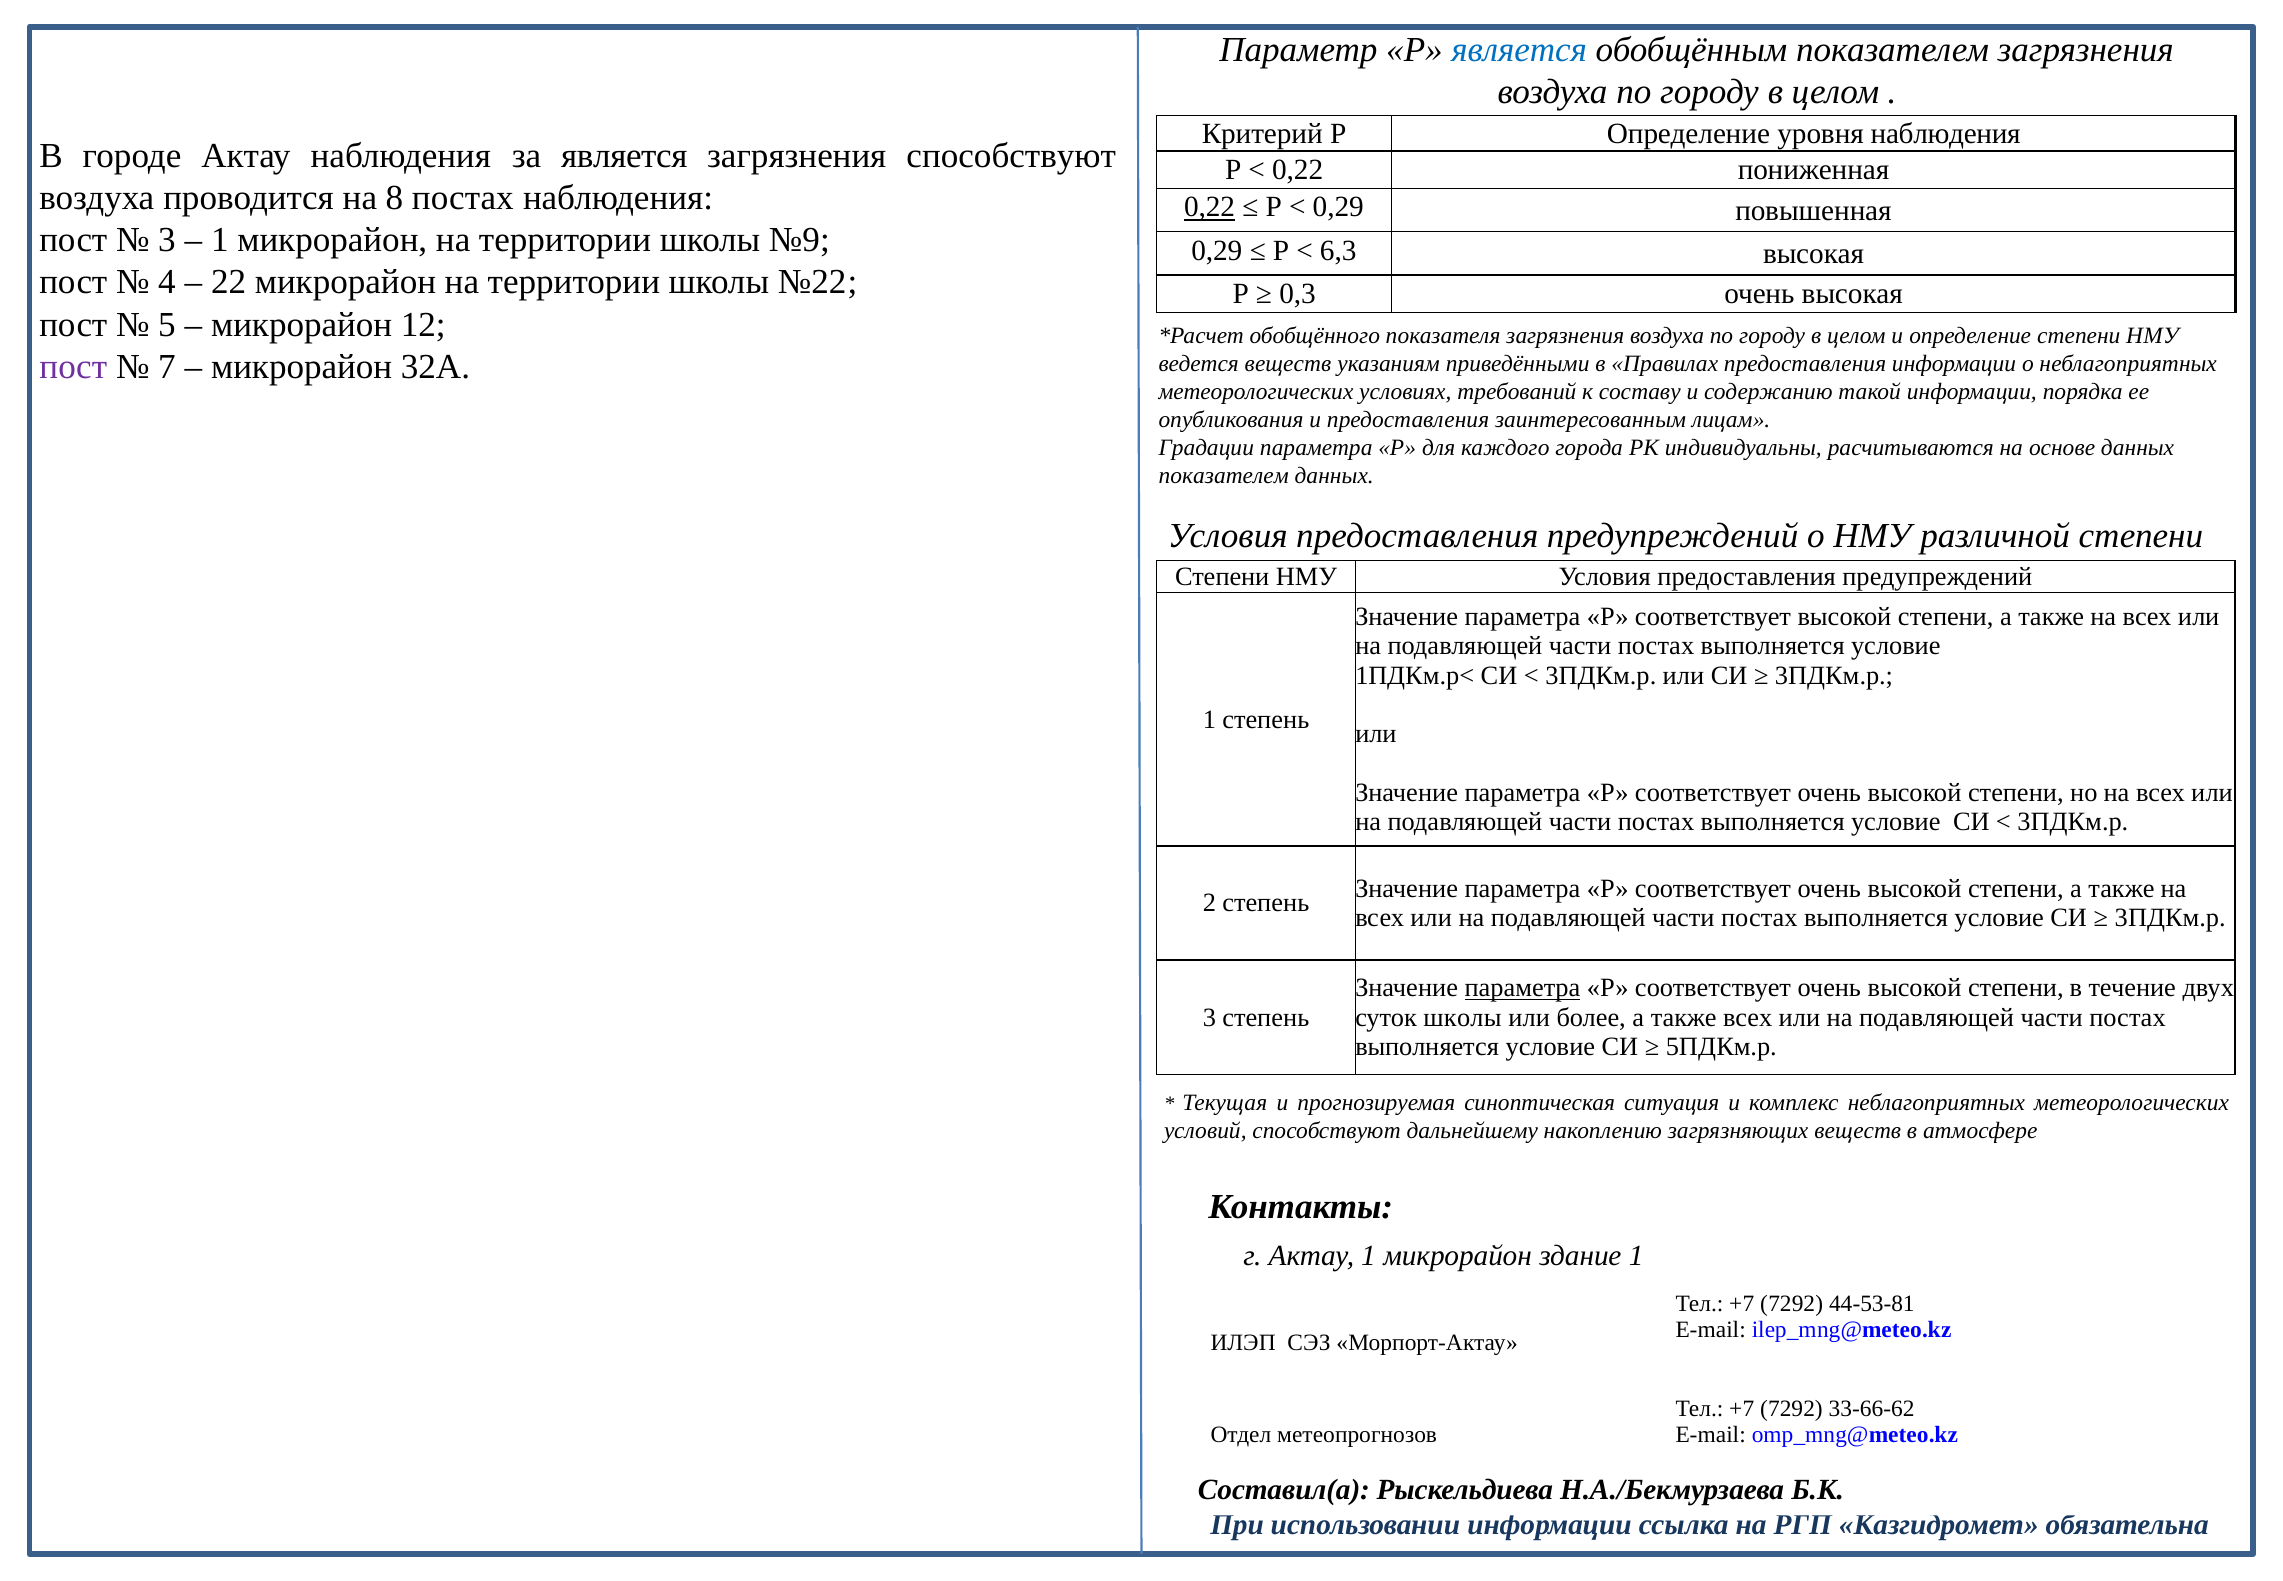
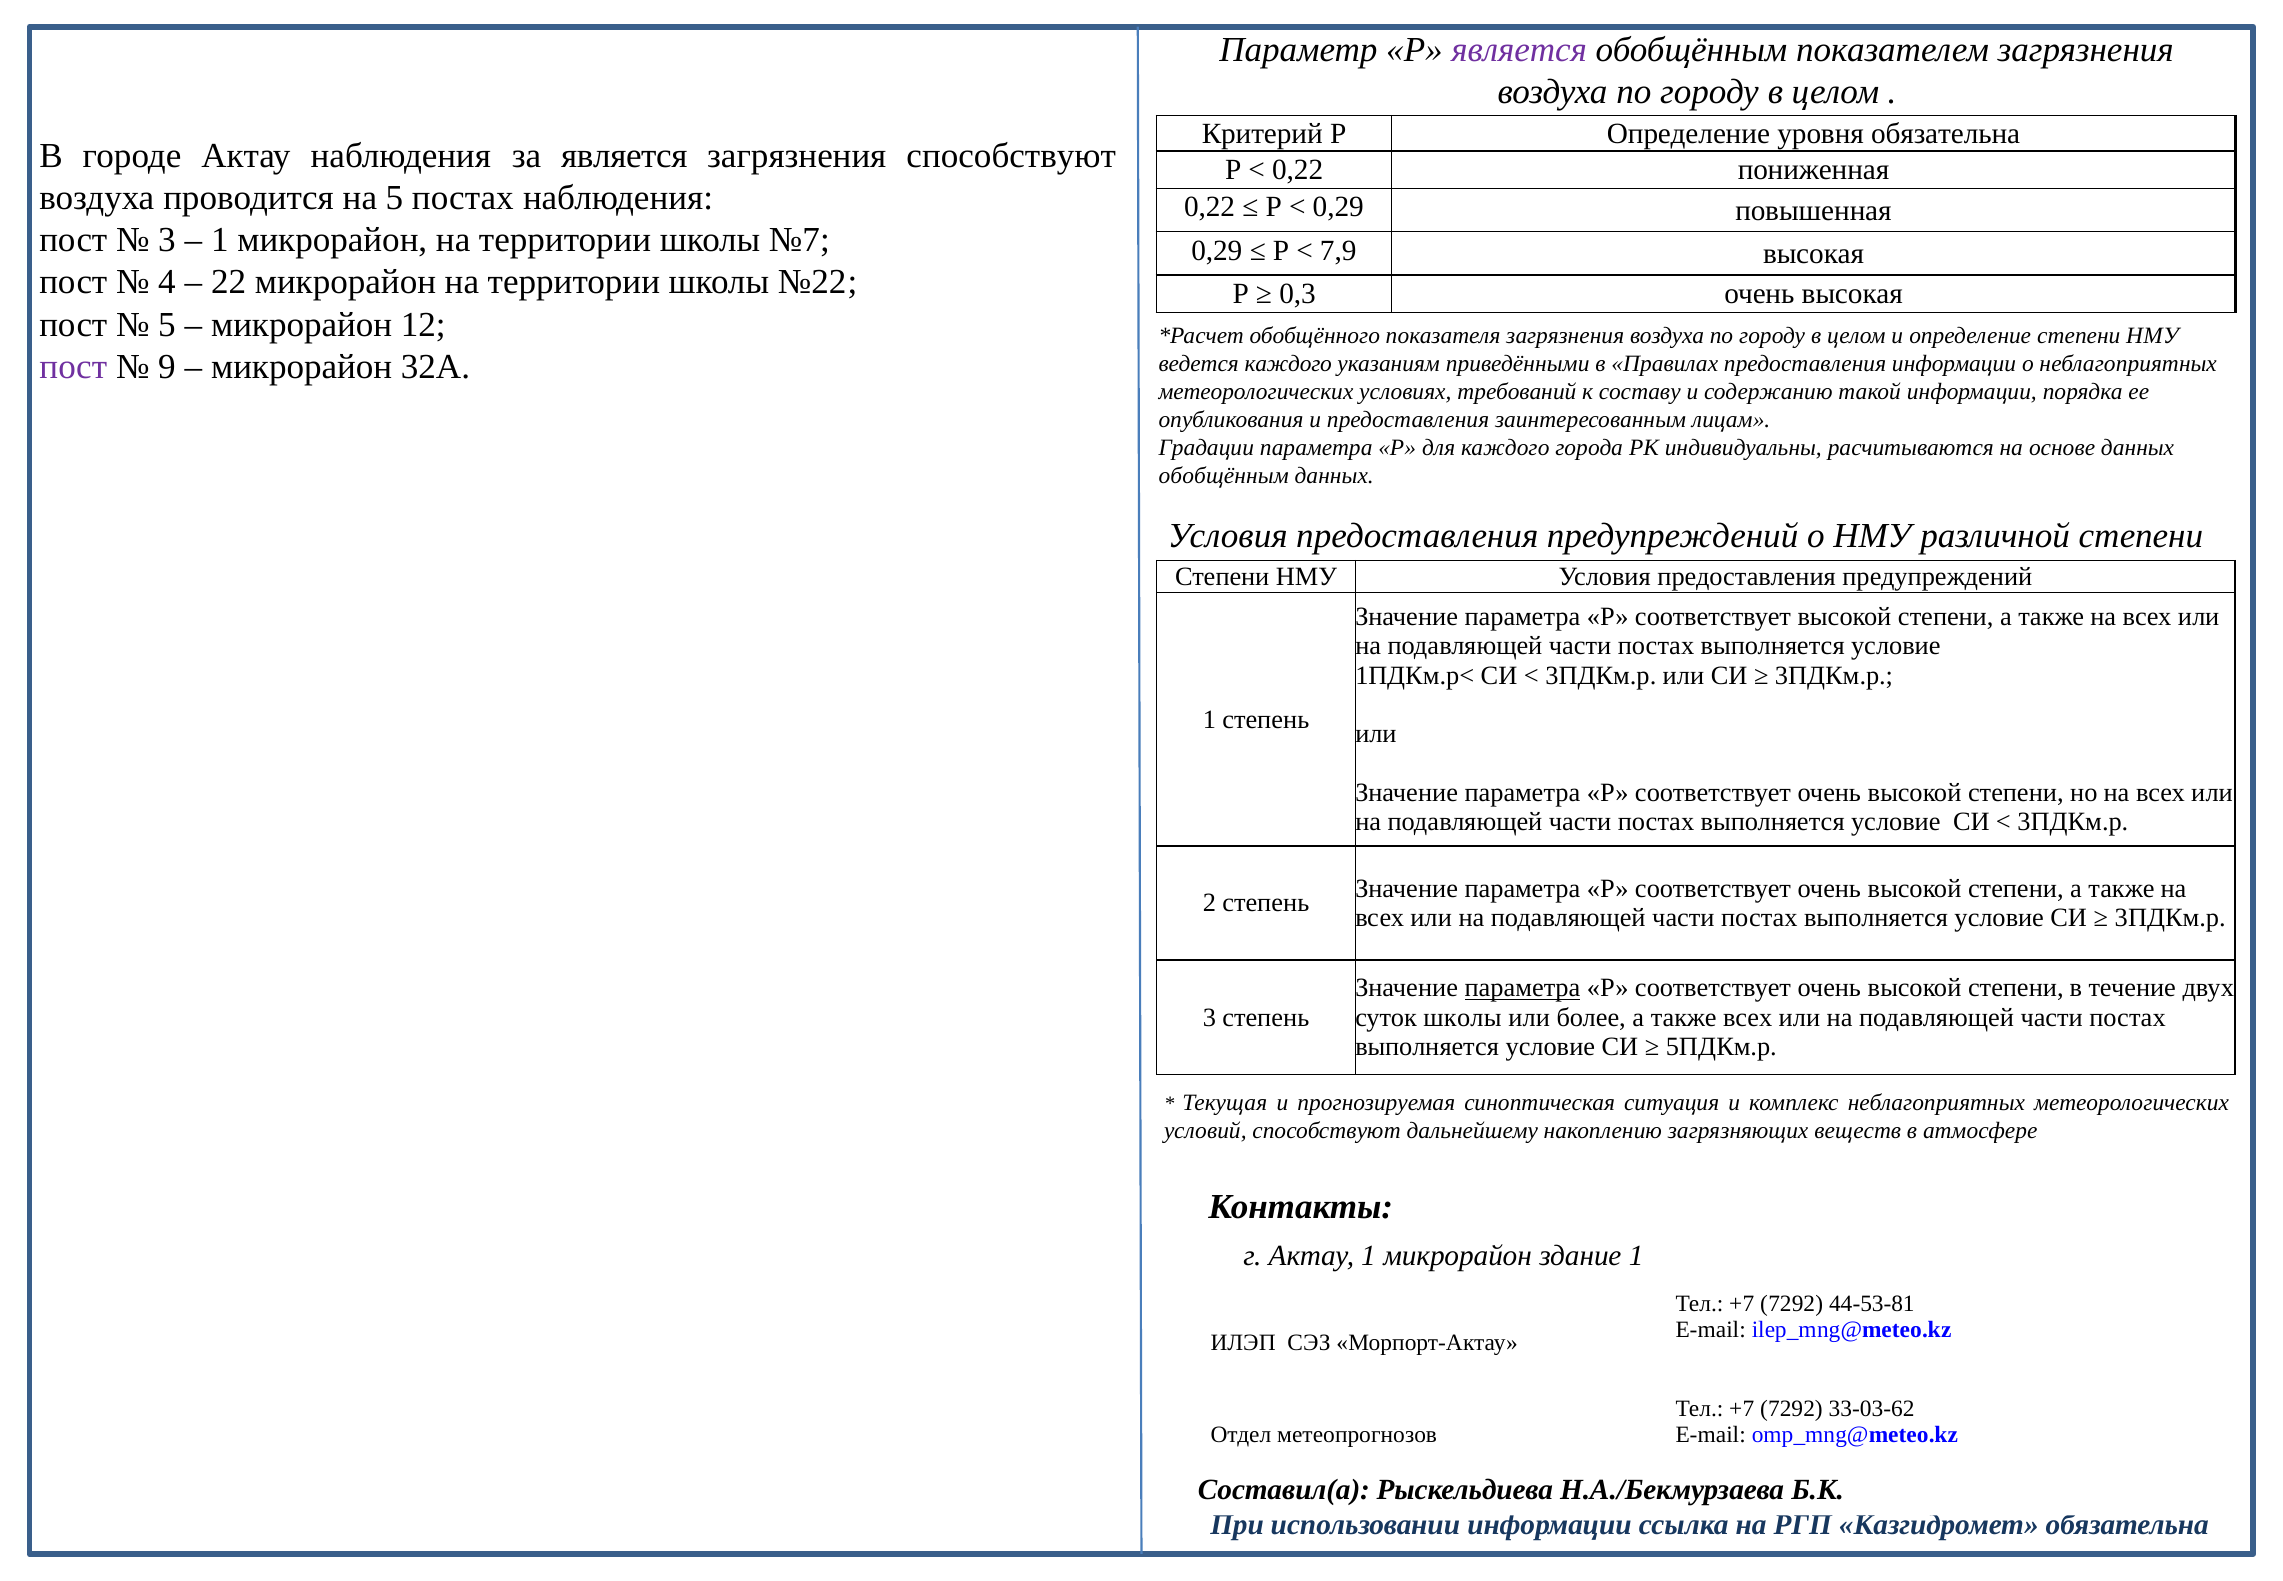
является at (1519, 49) colour: blue -> purple
уровня наблюдения: наблюдения -> обязательна
на 8: 8 -> 5
0,22 at (1210, 207) underline: present -> none
№9: №9 -> №7
6,3: 6,3 -> 7,9
7: 7 -> 9
ведется веществ: веществ -> каждого
показателем at (1224, 476): показателем -> обобщённым
33-66-62: 33-66-62 -> 33-03-62
